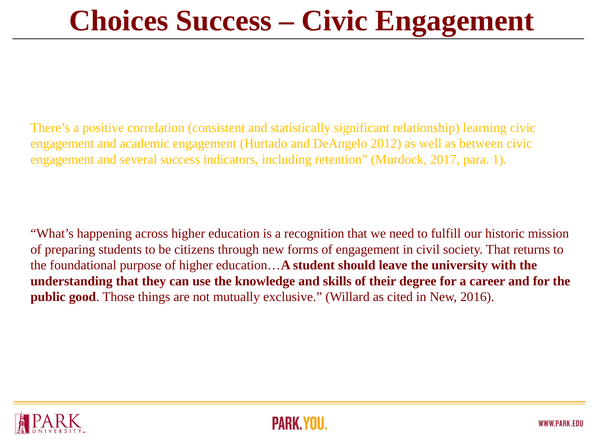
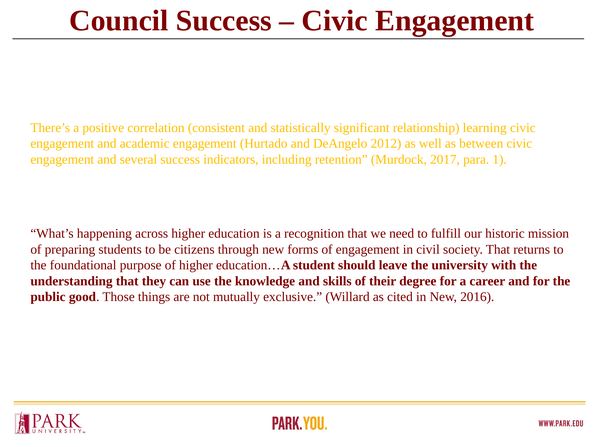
Choices: Choices -> Council
